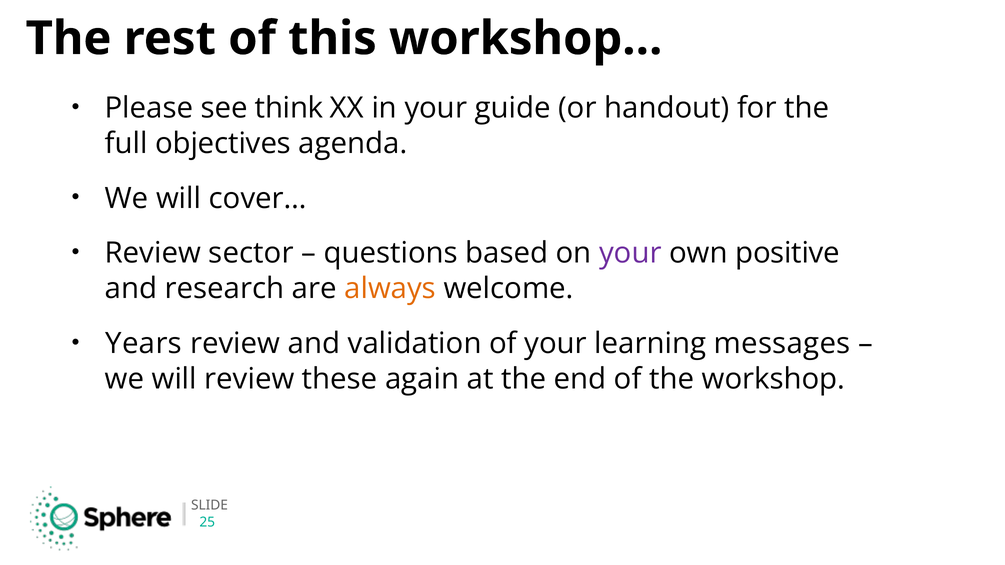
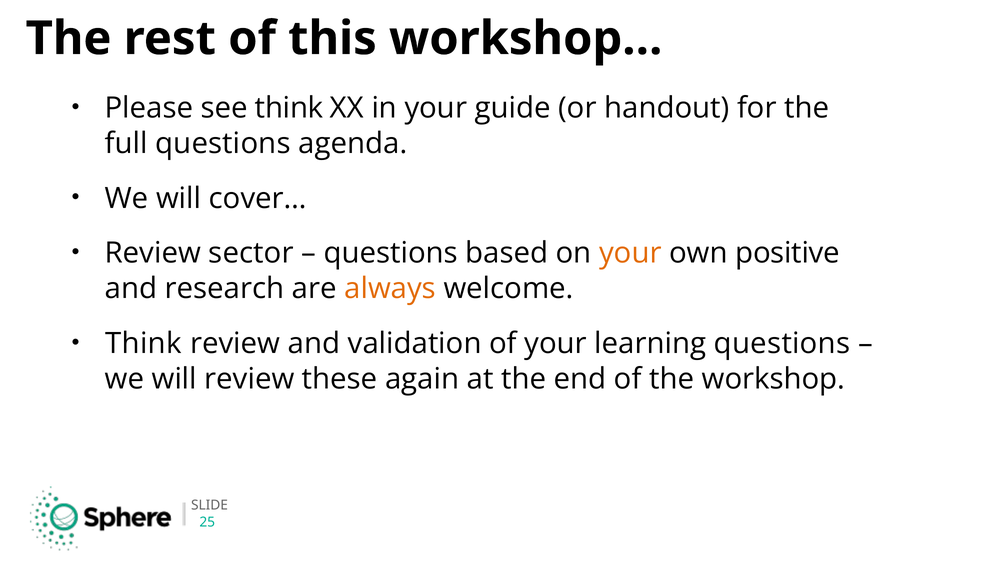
full objectives: objectives -> questions
your at (630, 253) colour: purple -> orange
Years at (144, 344): Years -> Think
learning messages: messages -> questions
